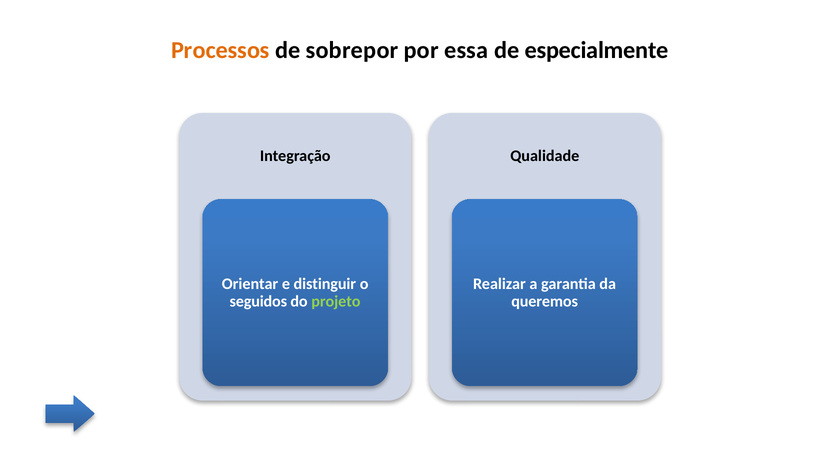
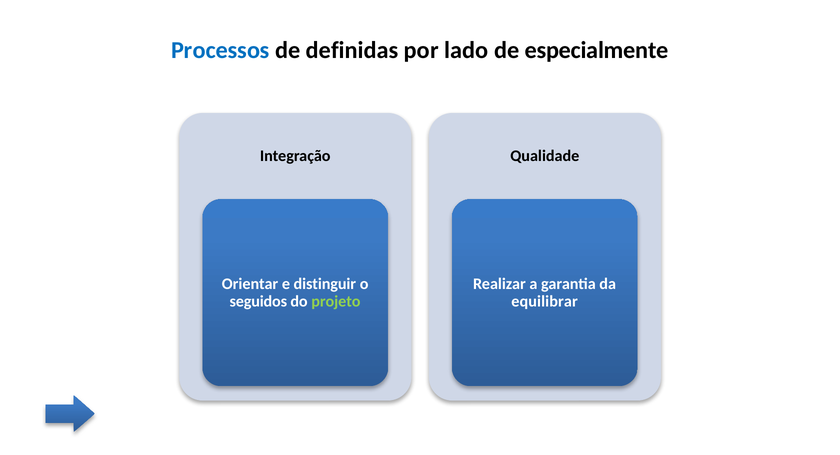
Processos colour: orange -> blue
sobrepor: sobrepor -> definidas
essa: essa -> lado
queremos: queremos -> equilibrar
